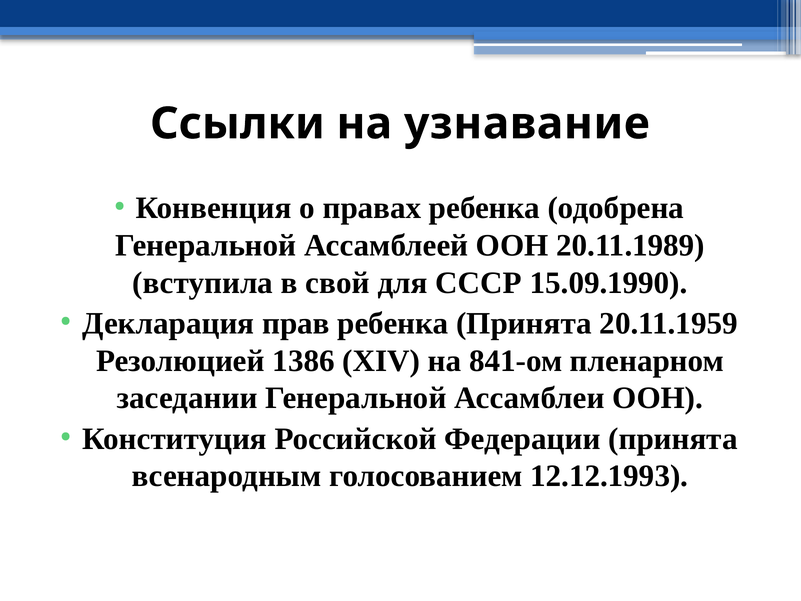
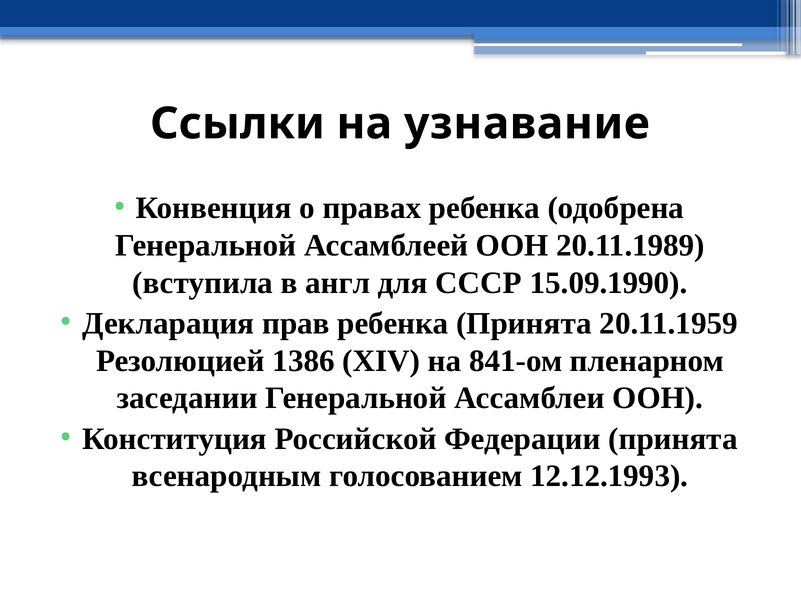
свой: свой -> англ
